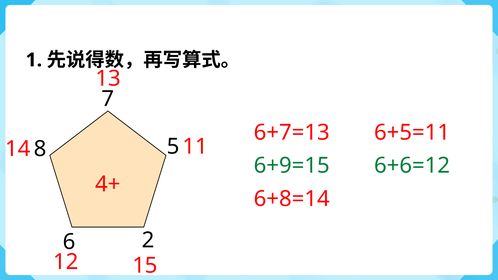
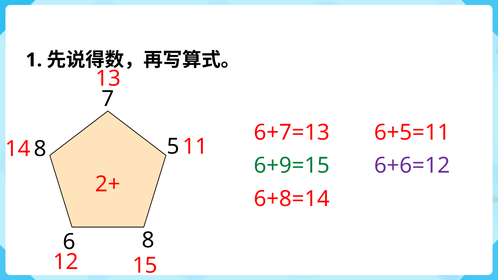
6+6=12 colour: green -> purple
4+: 4+ -> 2+
6 2: 2 -> 8
